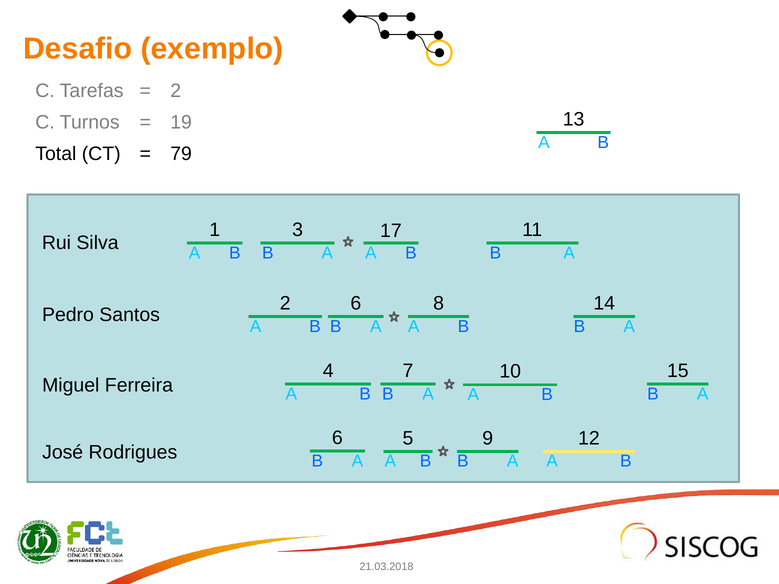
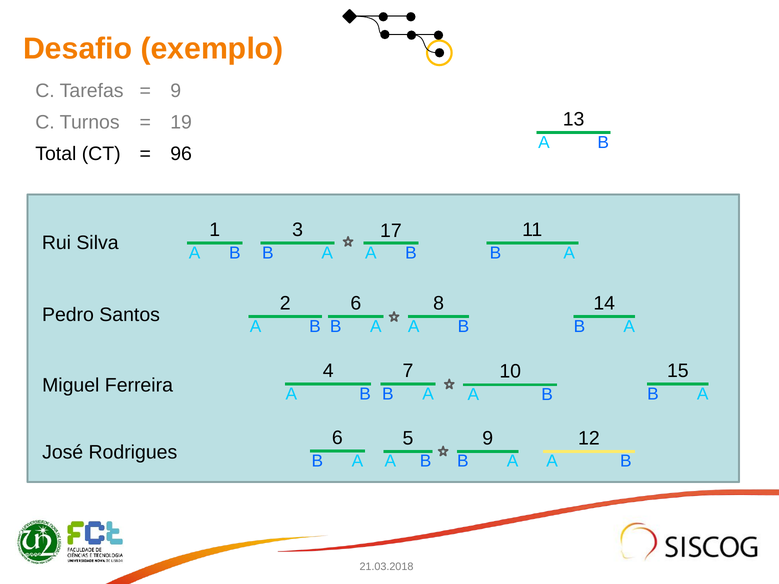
2 at (176, 91): 2 -> 9
79: 79 -> 96
